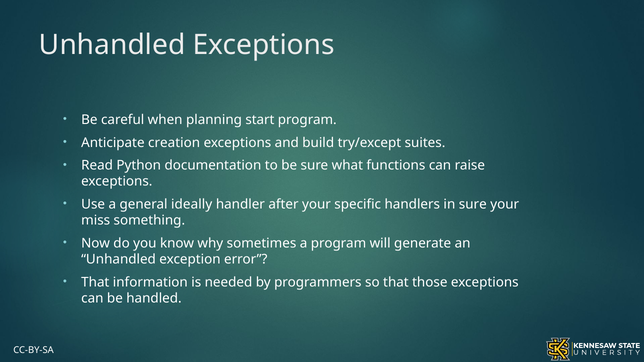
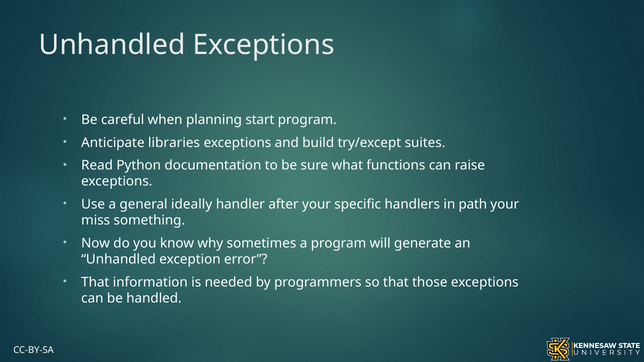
creation: creation -> libraries
in sure: sure -> path
